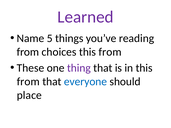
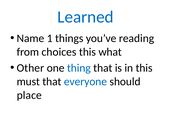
Learned colour: purple -> blue
5: 5 -> 1
from at (110, 52): from -> what
These: These -> Other
thing colour: purple -> blue
from at (28, 82): from -> must
